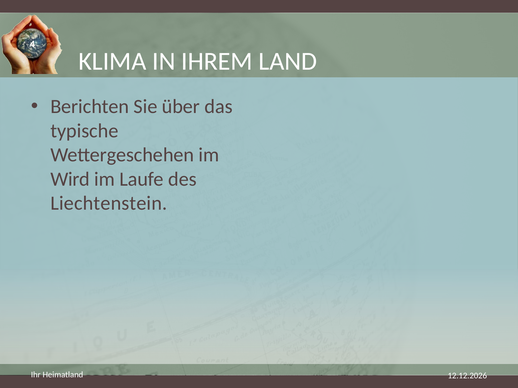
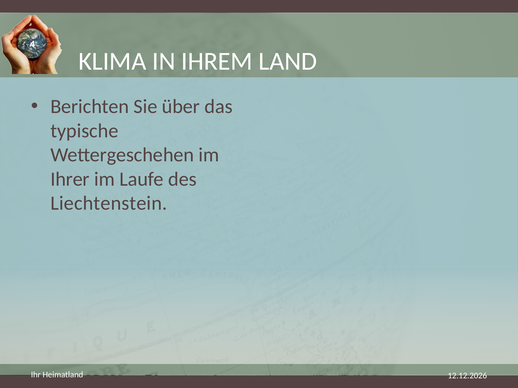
Wird: Wird -> Ihrer
